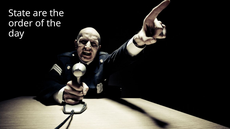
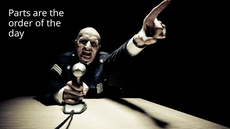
State: State -> Parts
